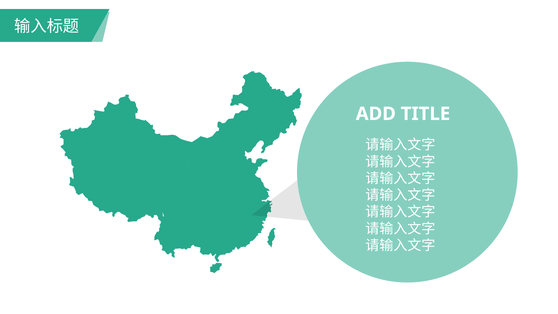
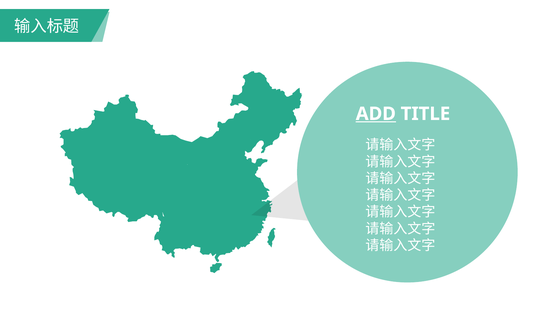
ADD underline: none -> present
